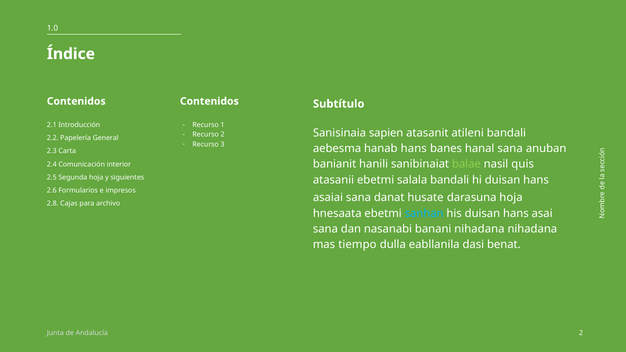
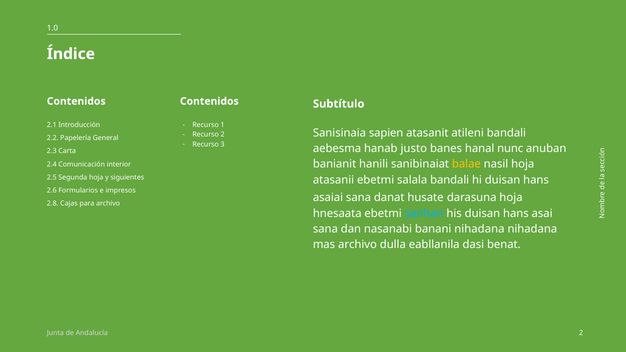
hanab hans: hans -> justo
hanal sana: sana -> nunc
balae colour: light green -> yellow
nasil quis: quis -> hoja
mas tiempo: tiempo -> archivo
